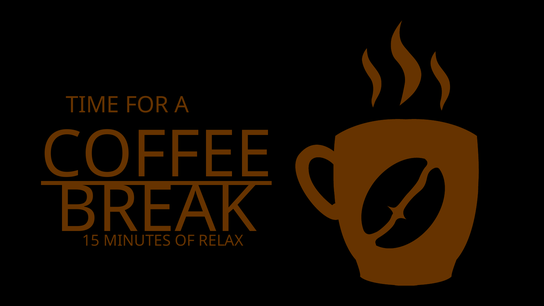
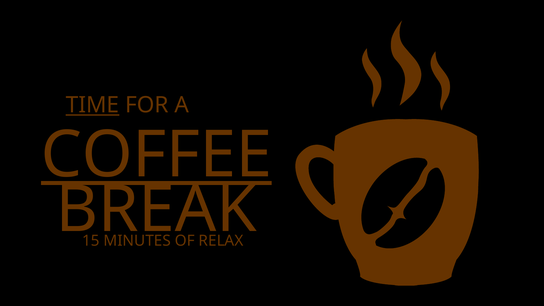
TIME underline: none -> present
